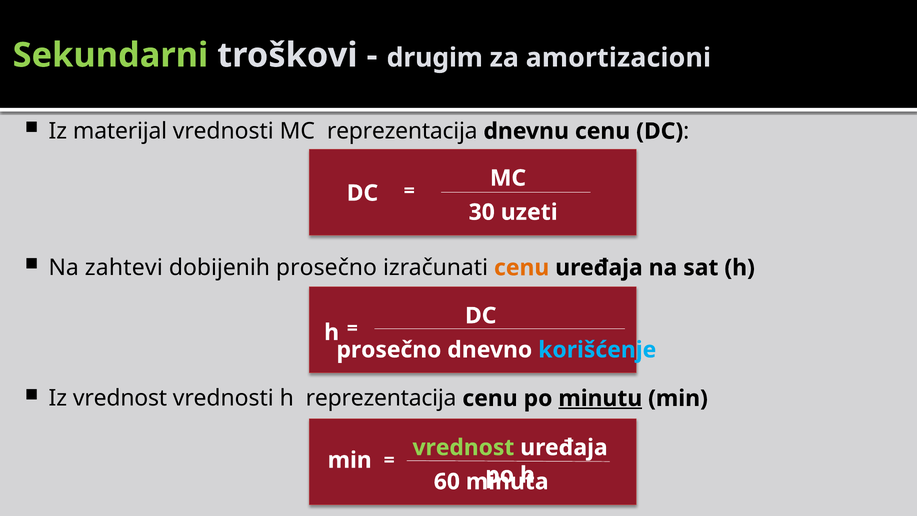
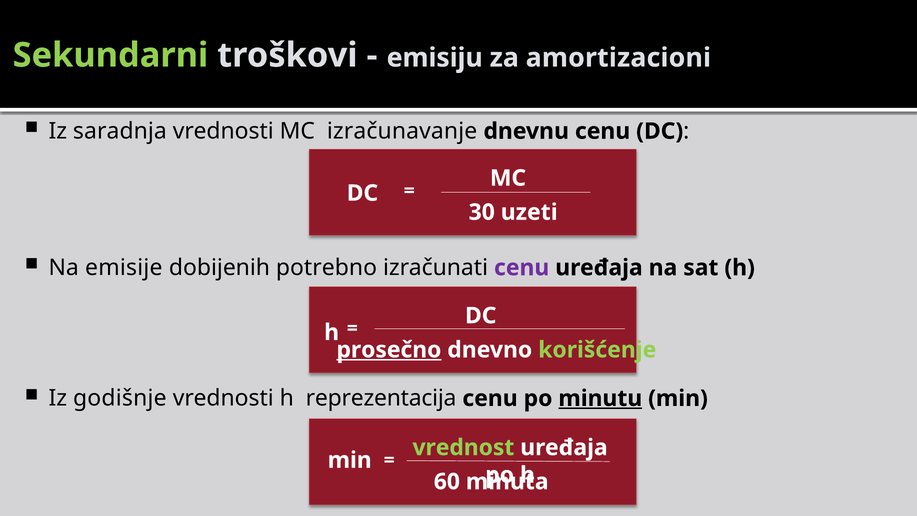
drugim: drugim -> emisiju
materijal: materijal -> saradnja
MC reprezentacija: reprezentacija -> izračunavanje
zahtevi: zahtevi -> emisije
dobijenih prosečno: prosečno -> potrebno
cenu at (522, 268) colour: orange -> purple
prosečno at (389, 350) underline: none -> present
korišćenje colour: light blue -> light green
Iz vrednost: vrednost -> godišnje
